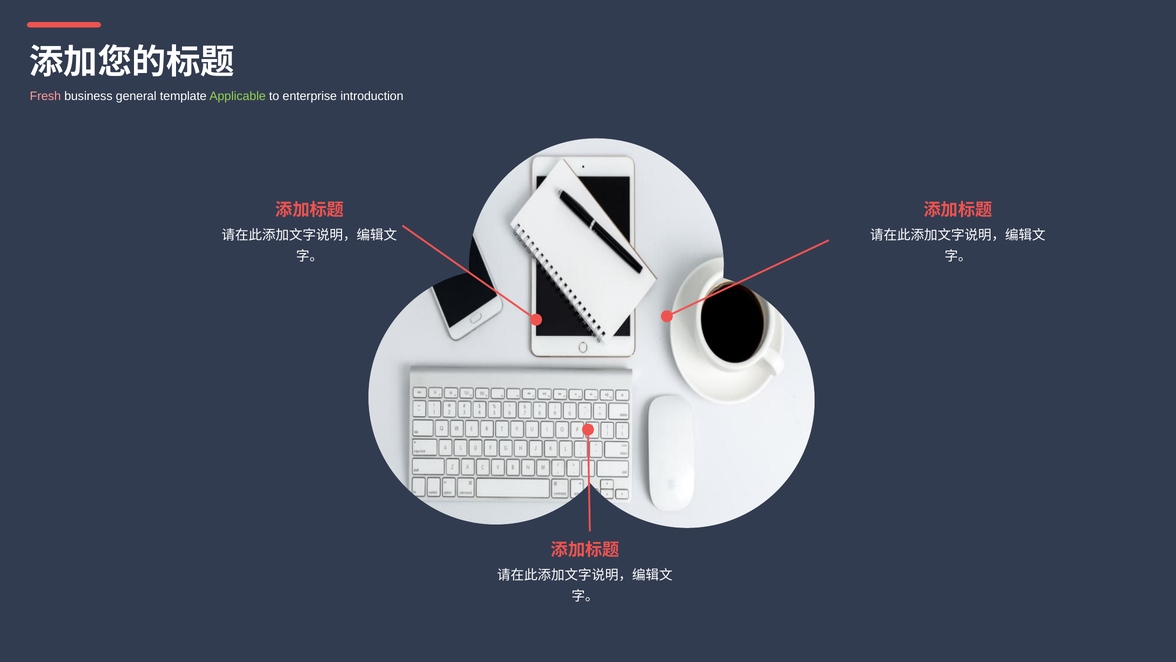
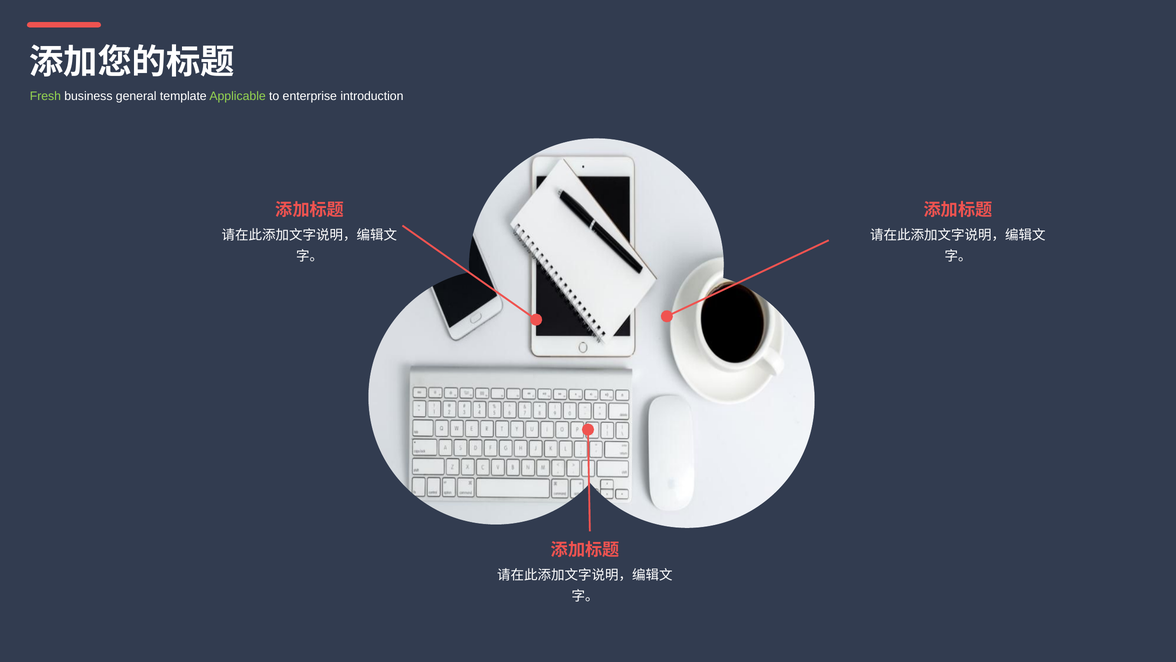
Fresh colour: pink -> light green
